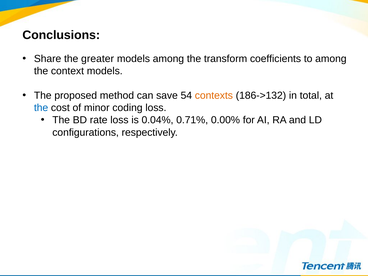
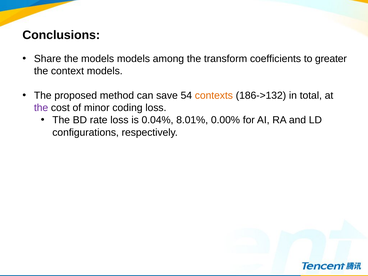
the greater: greater -> models
to among: among -> greater
the at (41, 108) colour: blue -> purple
0.71%: 0.71% -> 8.01%
